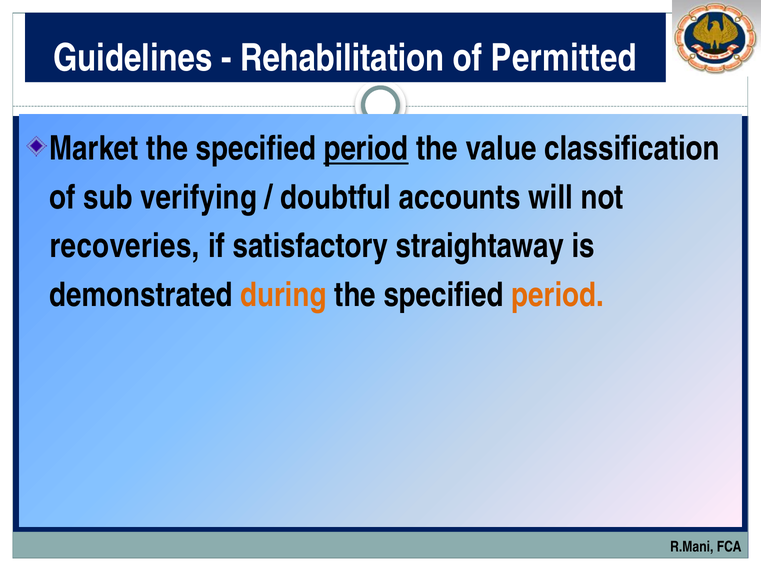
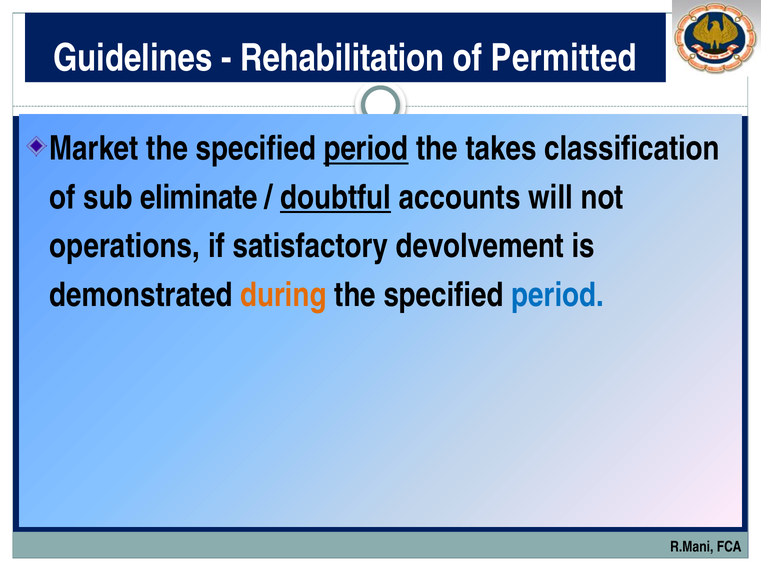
value: value -> takes
verifying: verifying -> eliminate
doubtful underline: none -> present
recoveries: recoveries -> operations
straightaway: straightaway -> devolvement
period at (558, 295) colour: orange -> blue
